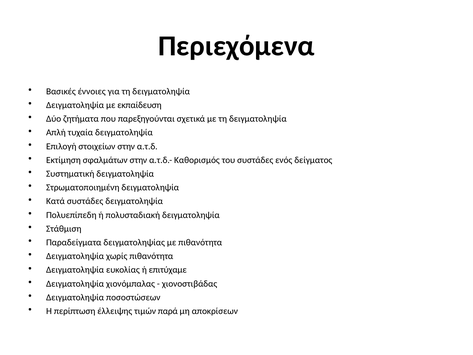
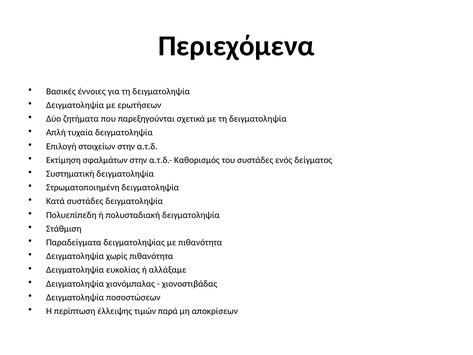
εκπαίδευση: εκπαίδευση -> ερωτήσεων
επιτύχαμε: επιτύχαμε -> αλλάξαμε
